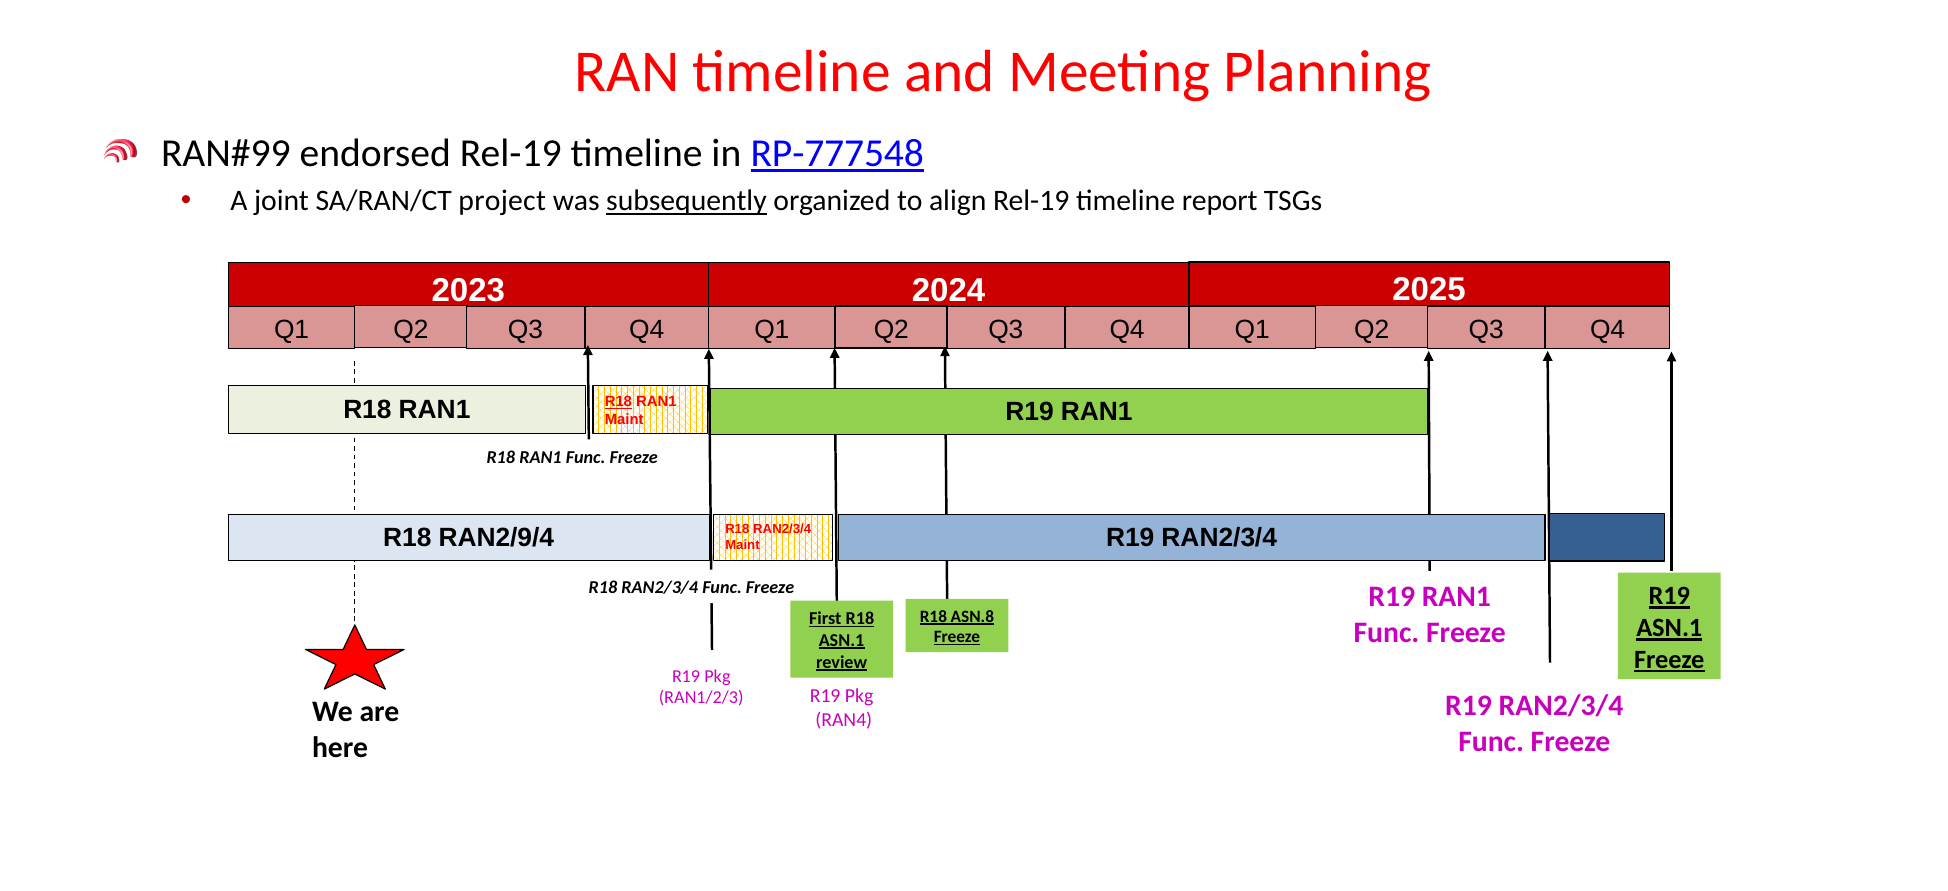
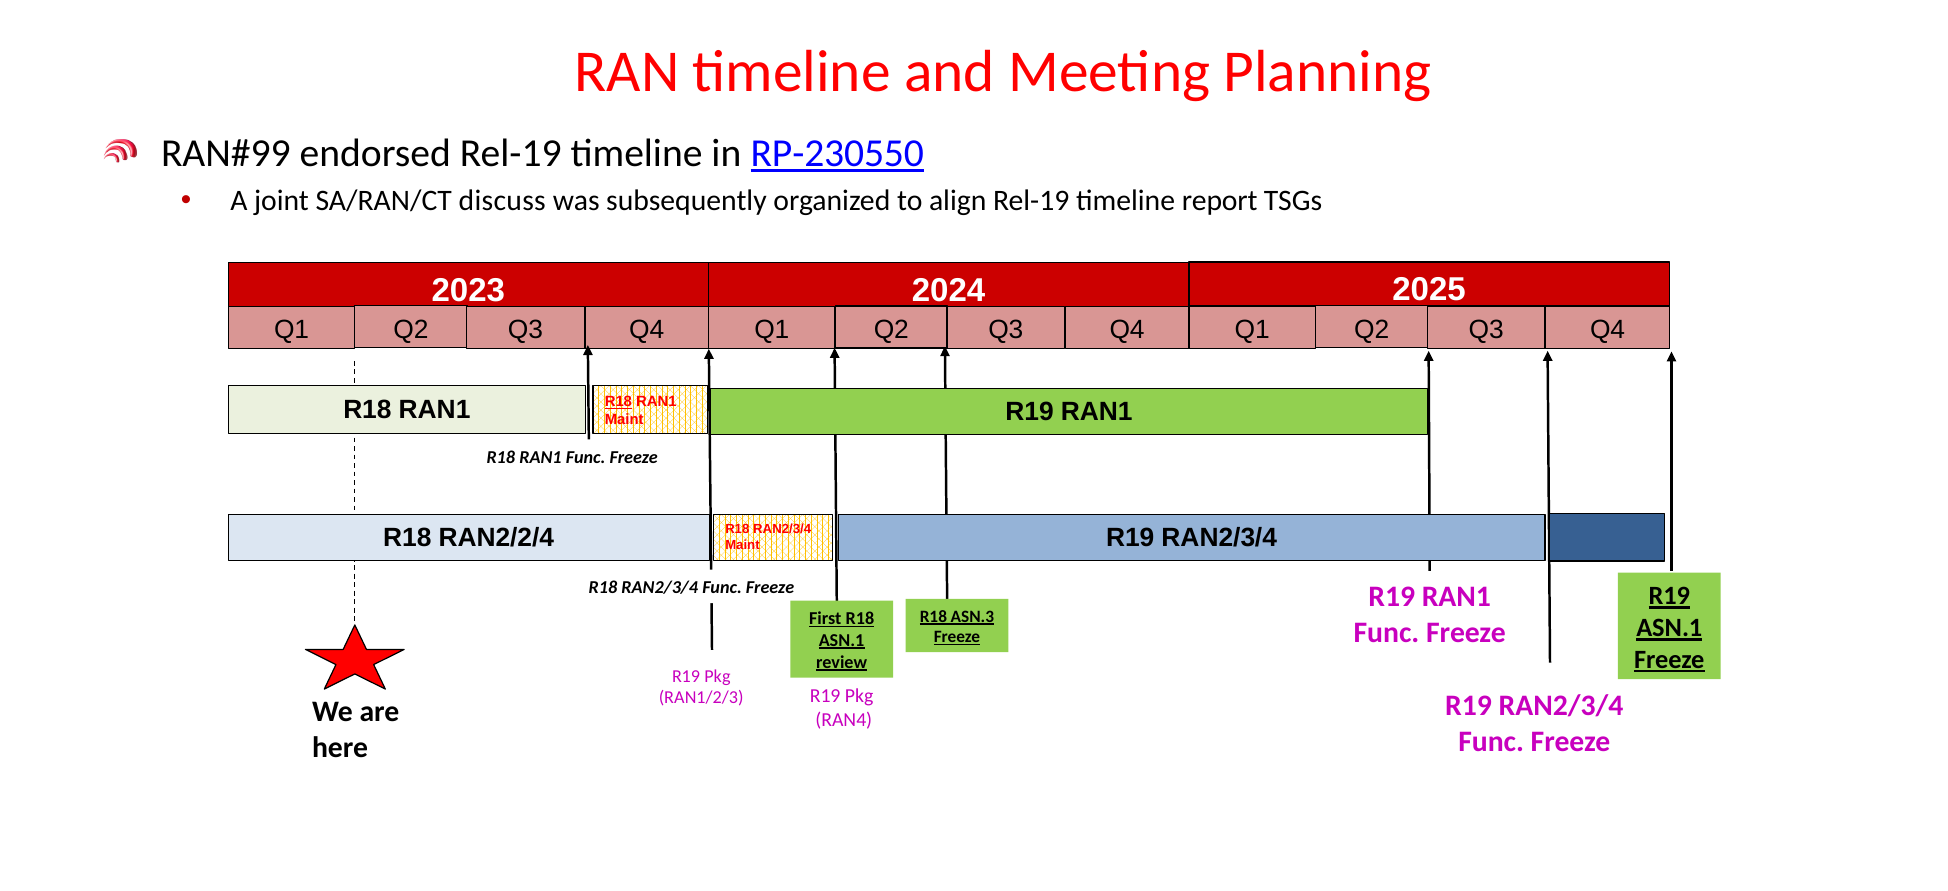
RP-777548: RP-777548 -> RP-230550
project: project -> discuss
subsequently underline: present -> none
RAN2/9/4: RAN2/9/4 -> RAN2/2/4
ASN.8: ASN.8 -> ASN.3
